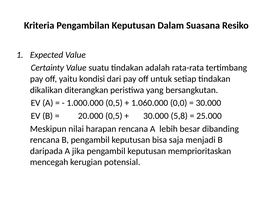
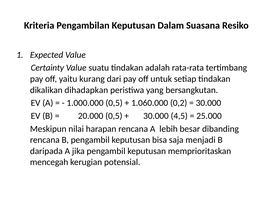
kondisi: kondisi -> kurang
diterangkan: diterangkan -> dihadapkan
0,0: 0,0 -> 0,2
5,8: 5,8 -> 4,5
